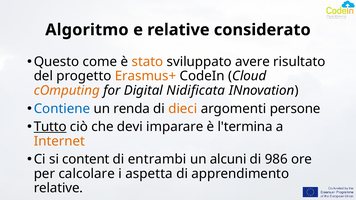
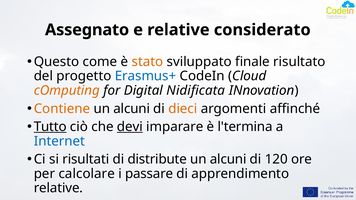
Algoritmo: Algoritmo -> Assegnato
avere: avere -> finale
Erasmus+ colour: orange -> blue
Contiene colour: blue -> orange
renda at (132, 109): renda -> alcuni
persone: persone -> affinché
devi underline: none -> present
Internet colour: orange -> blue
content: content -> risultati
entrambi: entrambi -> distribute
986: 986 -> 120
aspetta: aspetta -> passare
